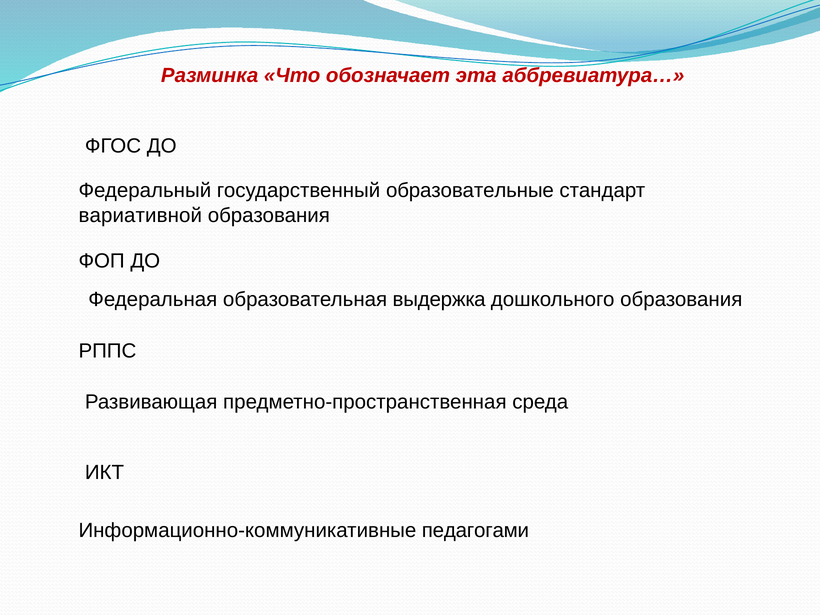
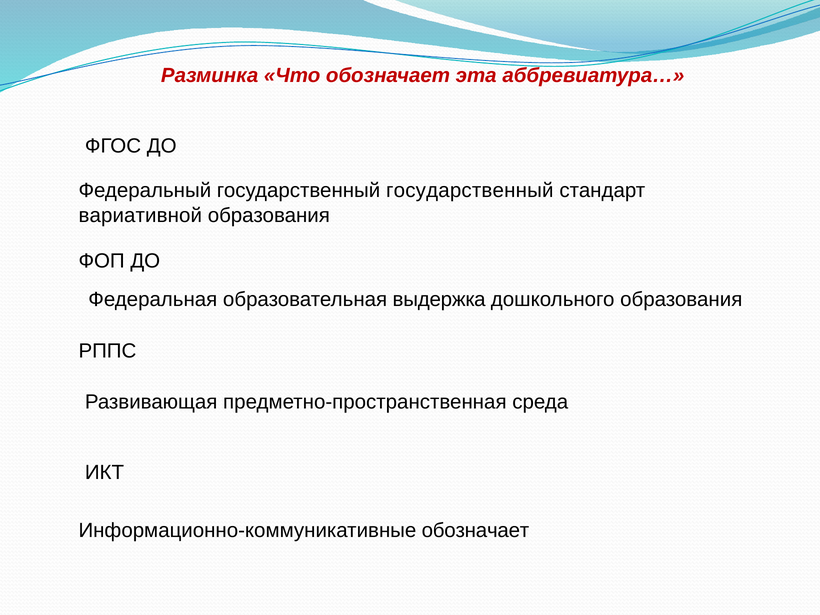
государственный образовательные: образовательные -> государственный
Информационно-коммуникативные педагогами: педагогами -> обозначает
